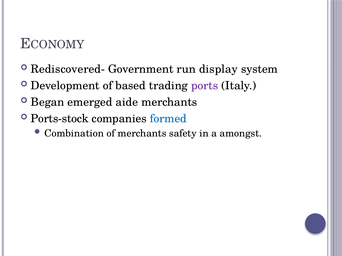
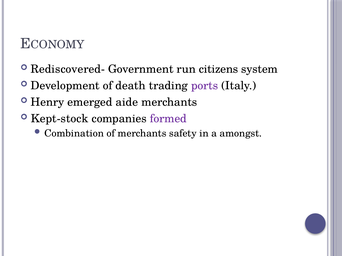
display: display -> citizens
based: based -> death
Began: Began -> Henry
Ports-stock: Ports-stock -> Kept-stock
formed colour: blue -> purple
